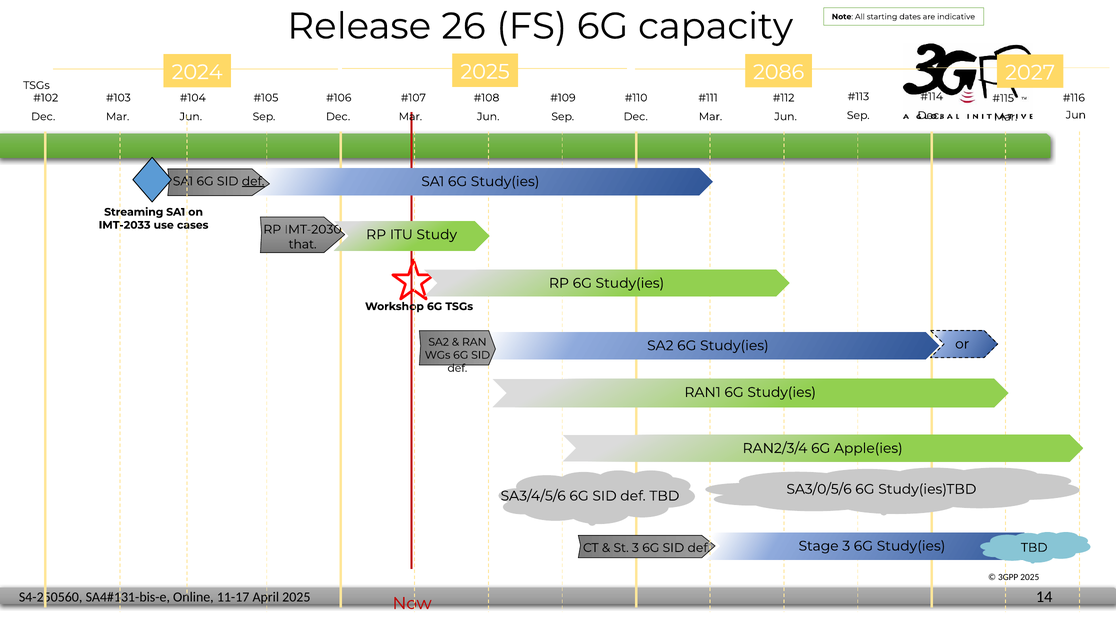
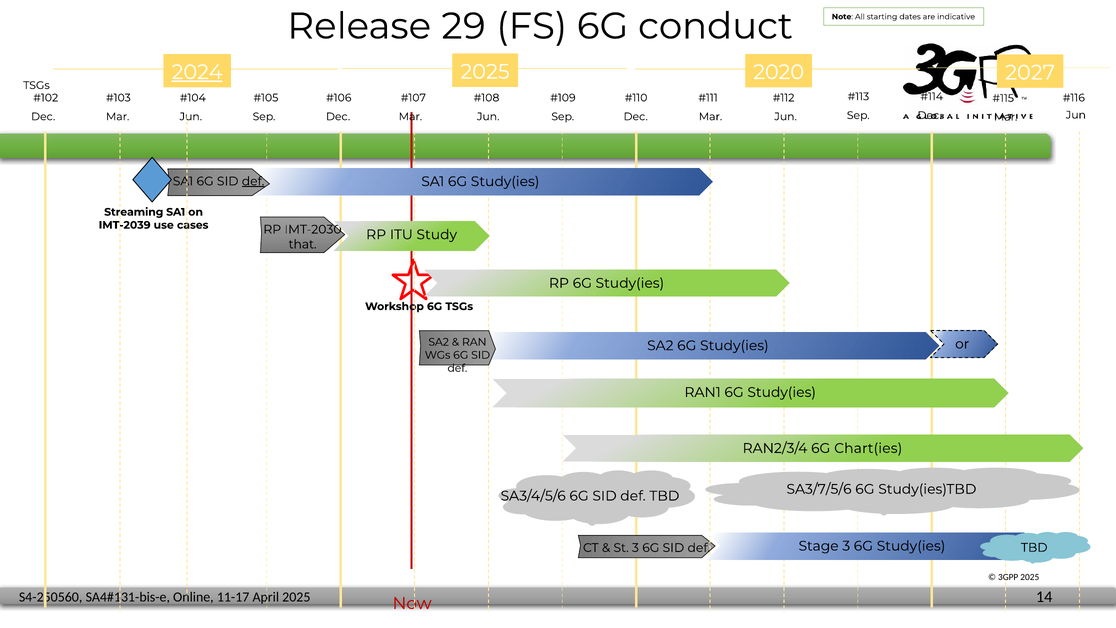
26: 26 -> 29
capacity: capacity -> conduct
2086: 2086 -> 2020
2024 underline: none -> present
IMT-2033: IMT-2033 -> IMT-2039
Apple(ies: Apple(ies -> Chart(ies
SA3/0/5/6: SA3/0/5/6 -> SA3/7/5/6
